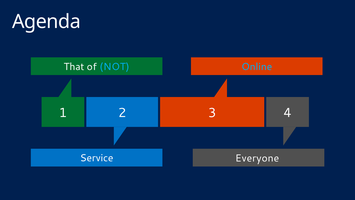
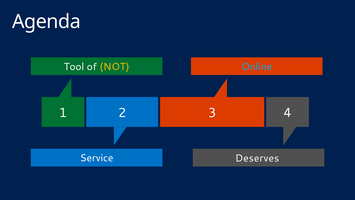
That: That -> Tool
NOT colour: light blue -> yellow
Everyone: Everyone -> Deserves
